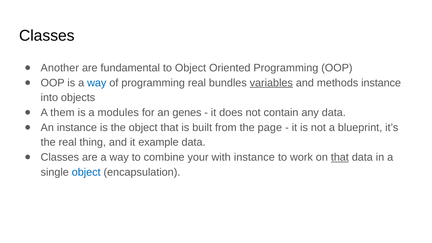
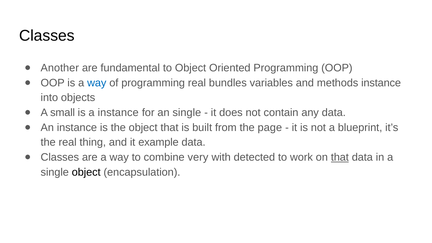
variables underline: present -> none
them: them -> small
a modules: modules -> instance
an genes: genes -> single
your: your -> very
with instance: instance -> detected
object at (86, 172) colour: blue -> black
